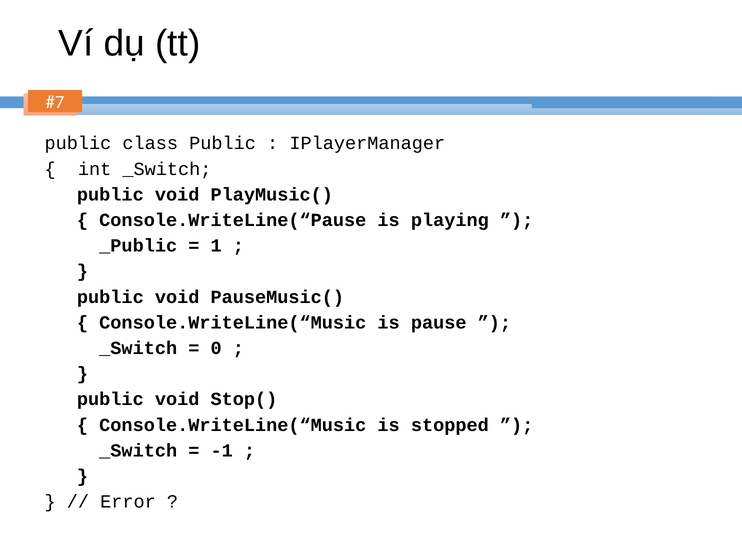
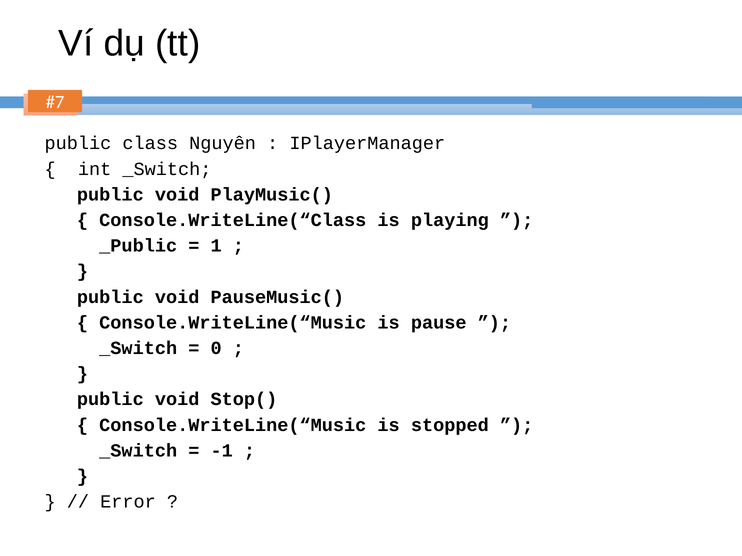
class Public: Public -> Nguyên
Console.WriteLine(“Pause: Console.WriteLine(“Pause -> Console.WriteLine(“Class
